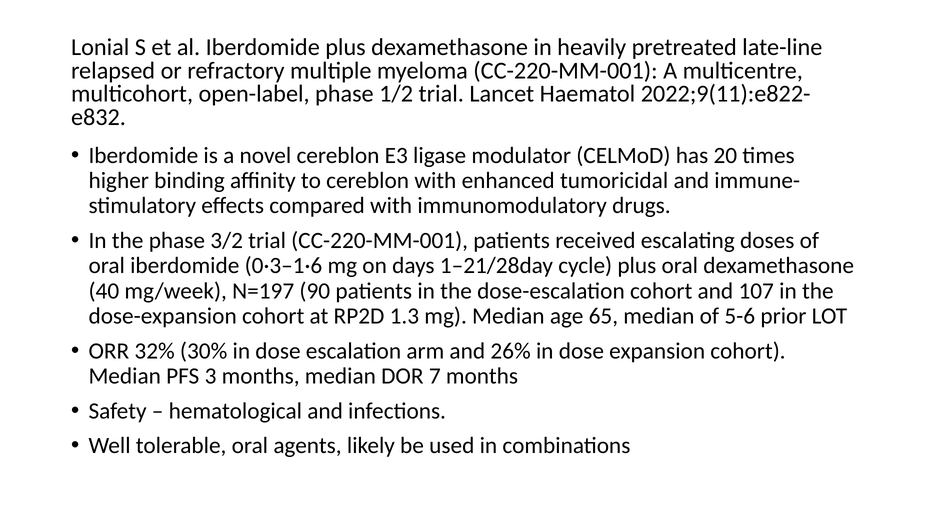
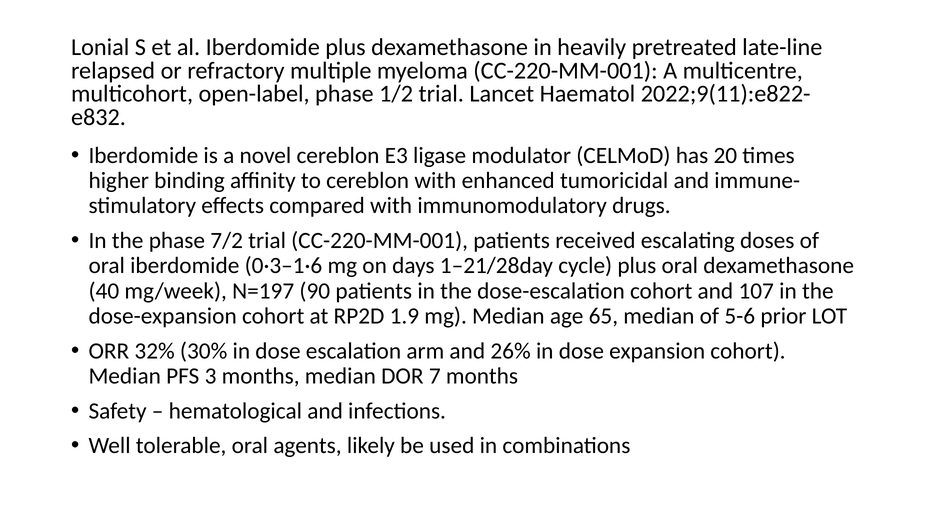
3/2: 3/2 -> 7/2
1.3: 1.3 -> 1.9
